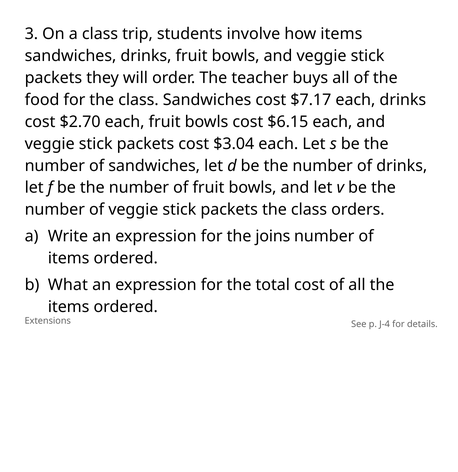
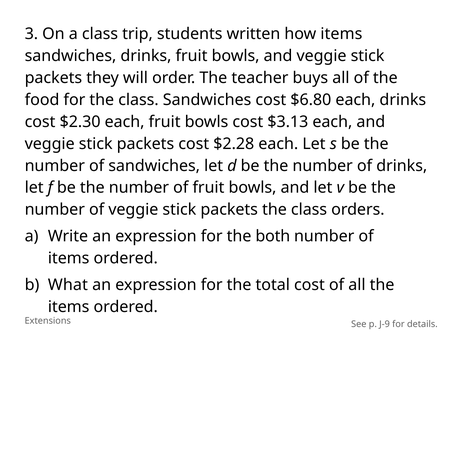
involve: involve -> written
$7.17: $7.17 -> $6.80
$2.70: $2.70 -> $2.30
$6.15: $6.15 -> $3.13
$3.04: $3.04 -> $2.28
joins: joins -> both
J-4: J-4 -> J-9
